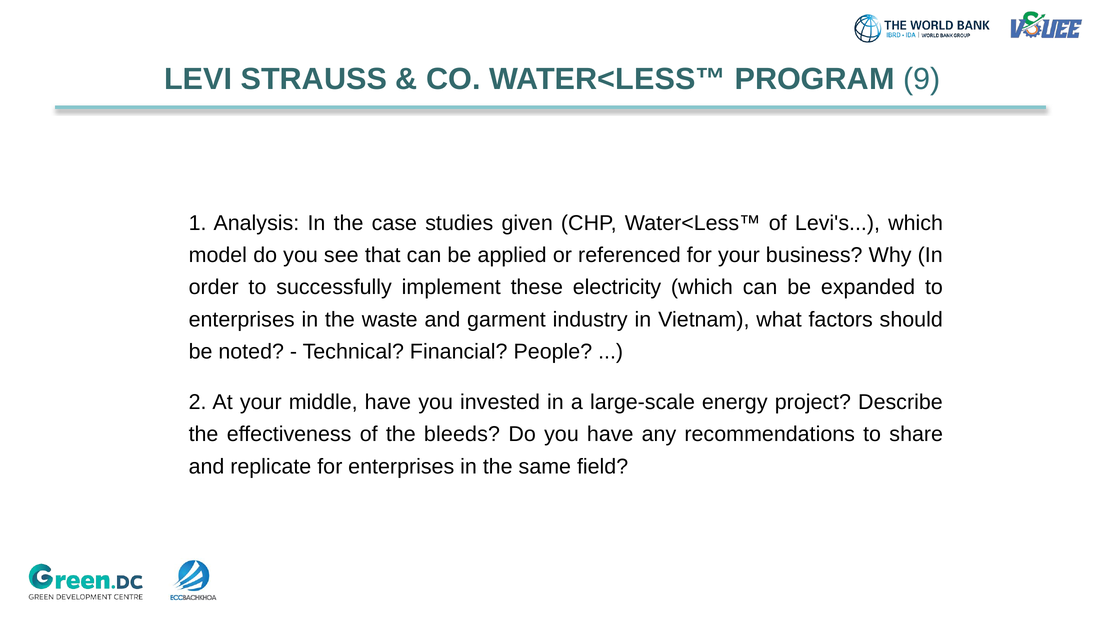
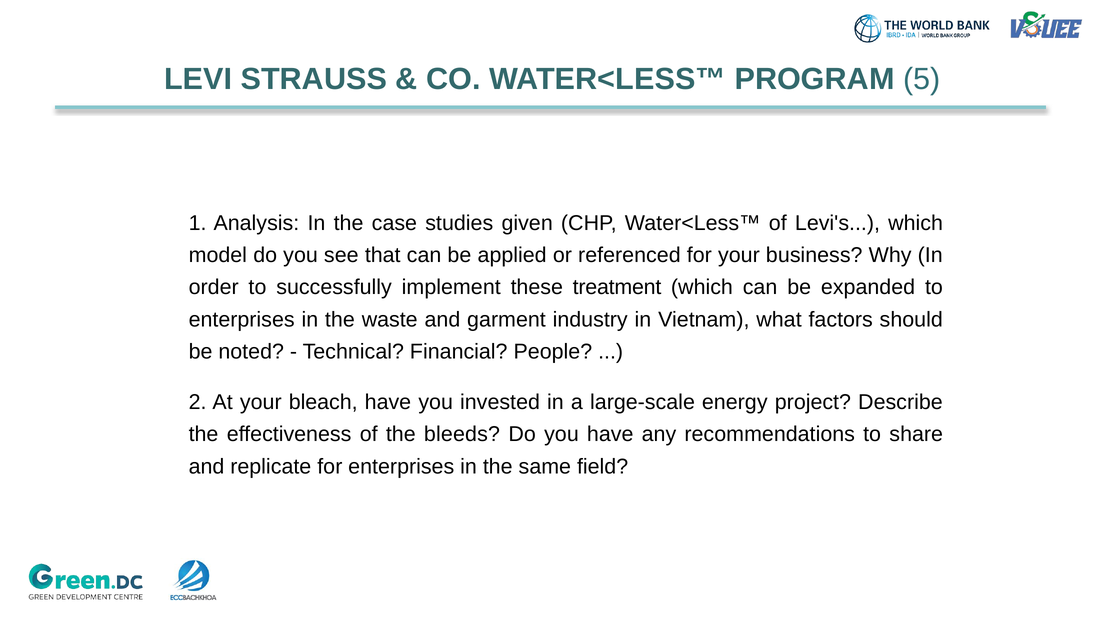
9: 9 -> 5
electricity: electricity -> treatment
middle: middle -> bleach
